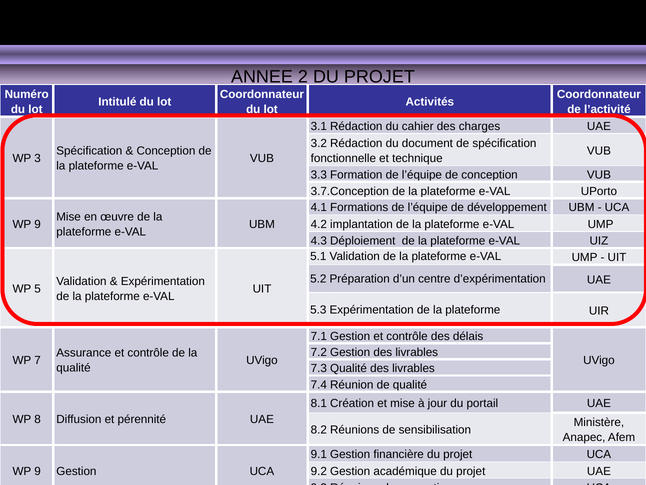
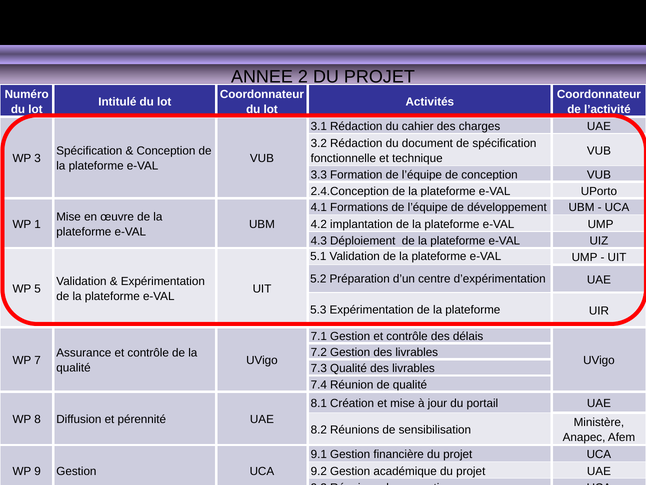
3.7.Conception: 3.7.Conception -> 2.4.Conception
9 at (38, 224): 9 -> 1
